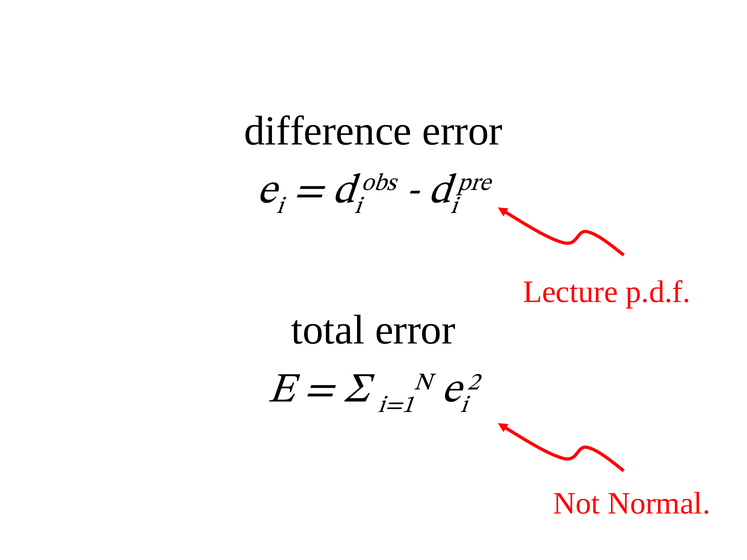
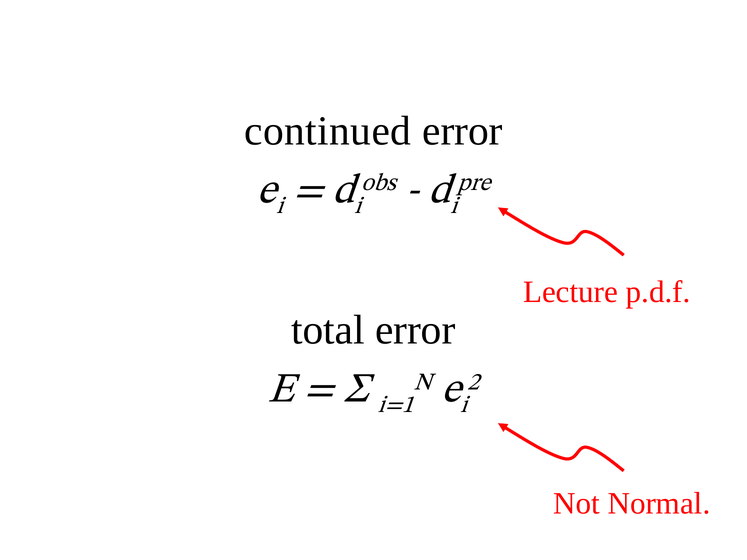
difference: difference -> continued
